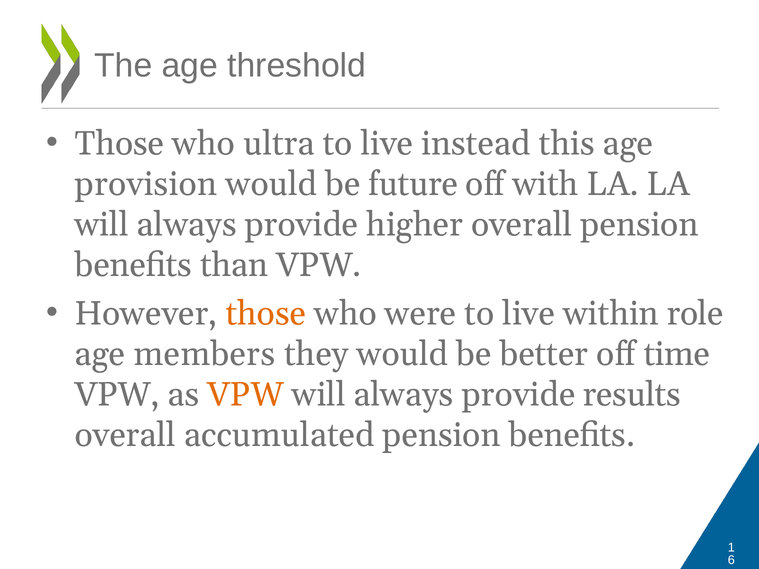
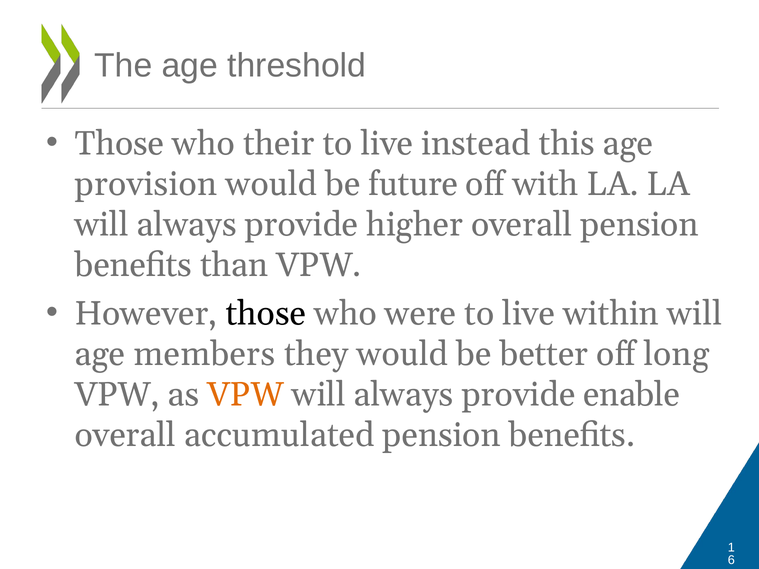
ultra: ultra -> their
those at (266, 314) colour: orange -> black
within role: role -> will
time: time -> long
results: results -> enable
